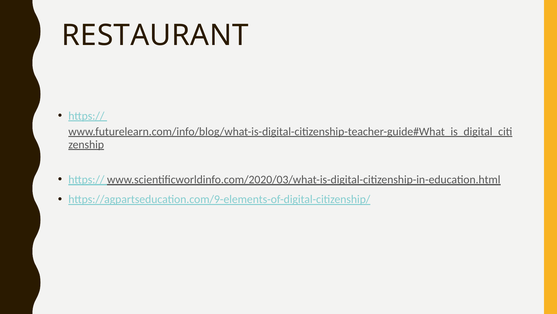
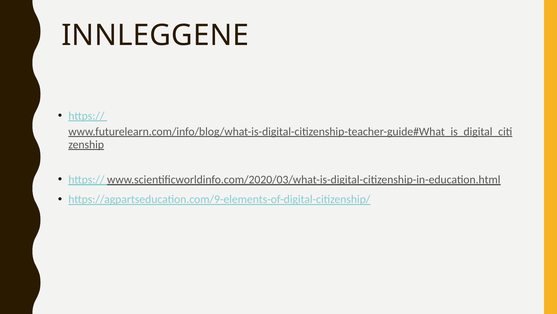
RESTAURANT: RESTAURANT -> INNLEGGENE
